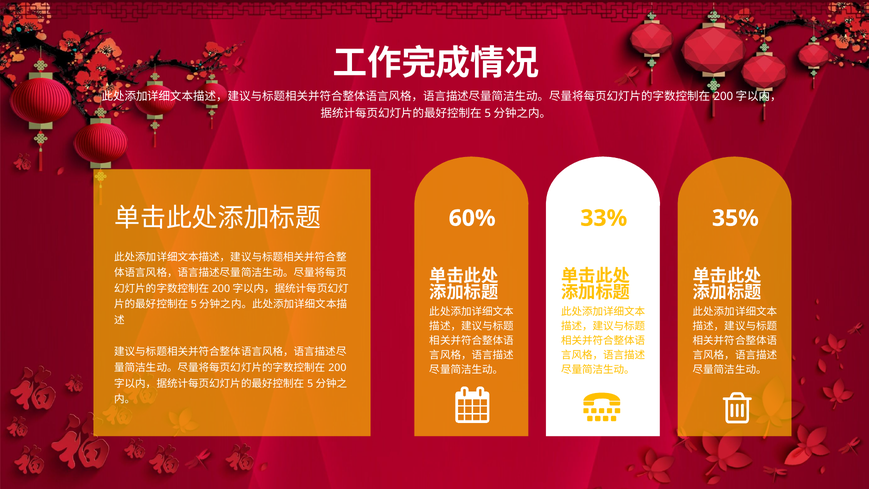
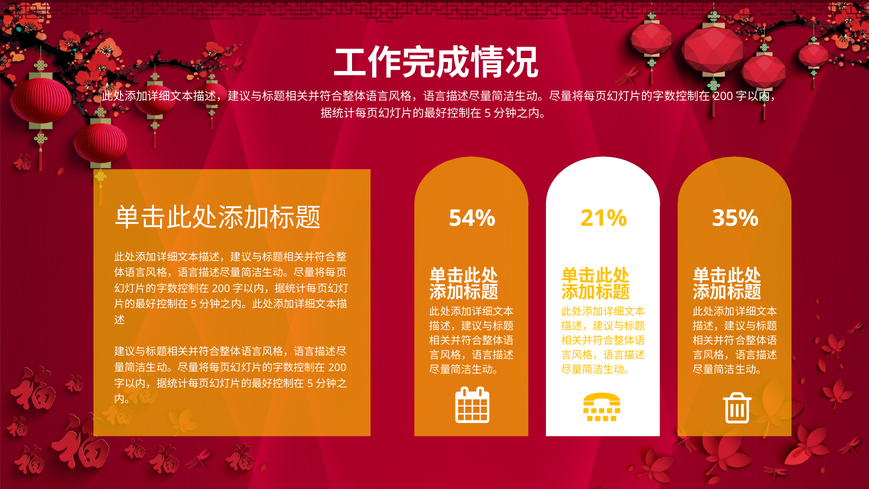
33%: 33% -> 21%
60%: 60% -> 54%
